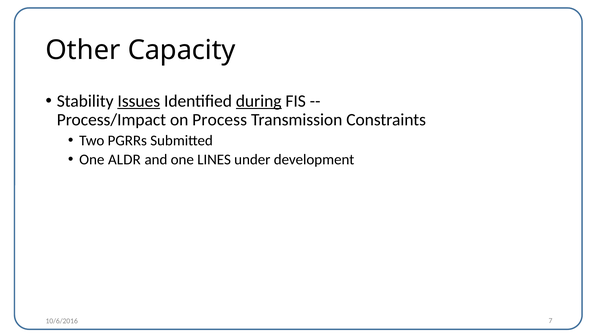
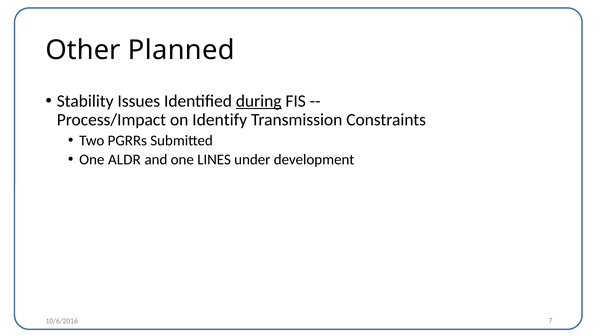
Capacity: Capacity -> Planned
Issues underline: present -> none
Process: Process -> Identify
